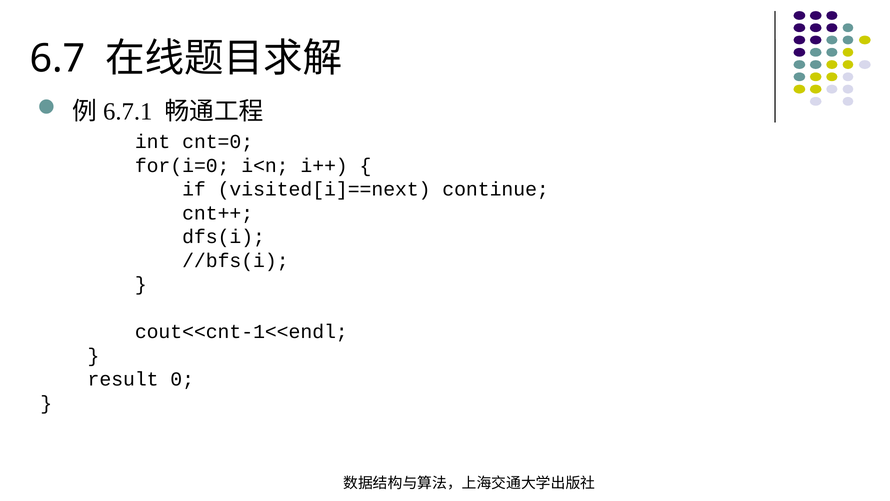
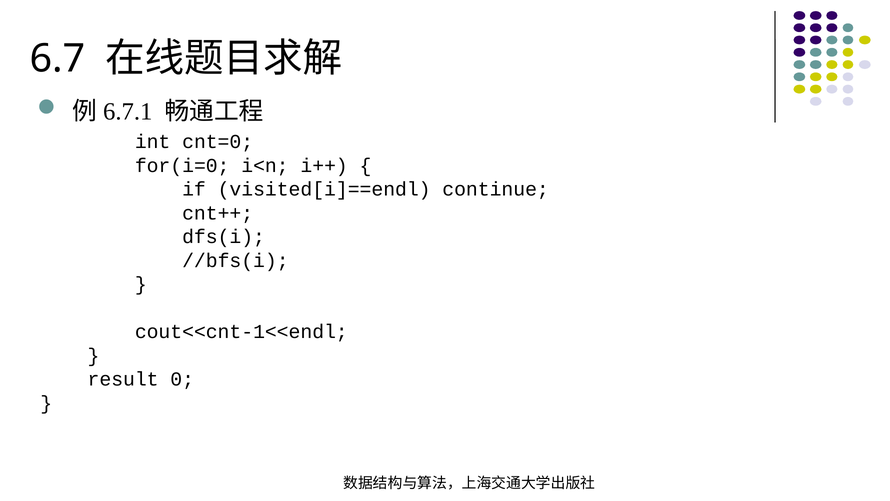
visited[i]==next: visited[i]==next -> visited[i]==endl
